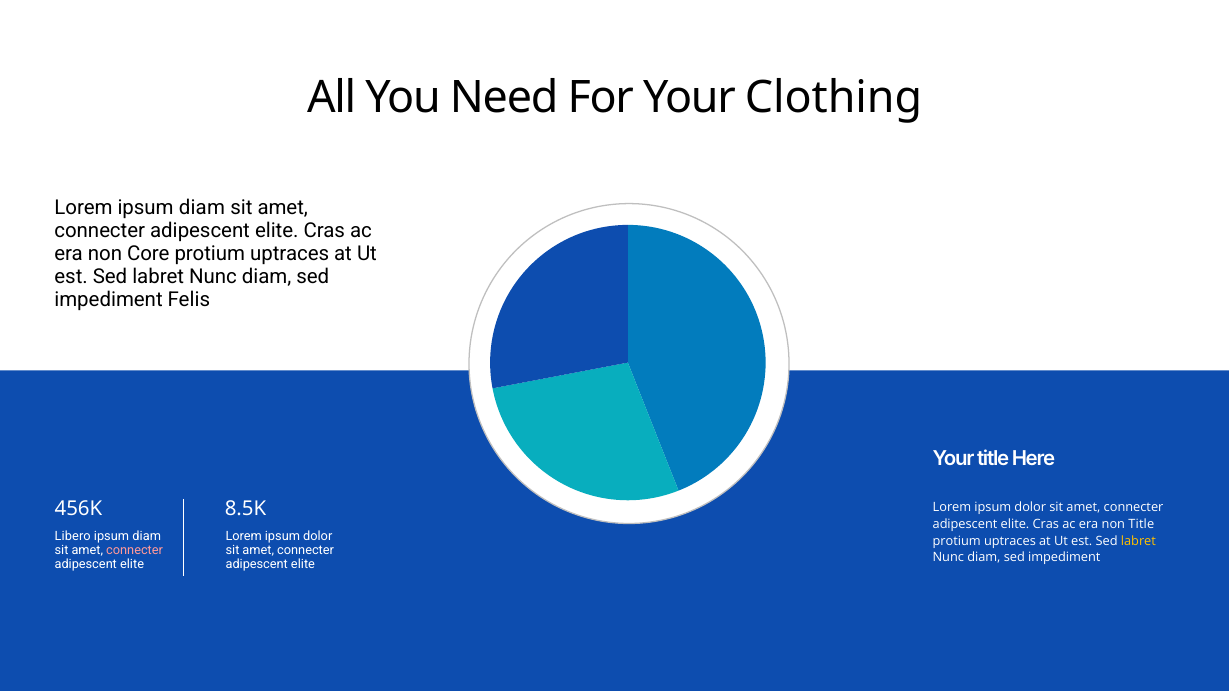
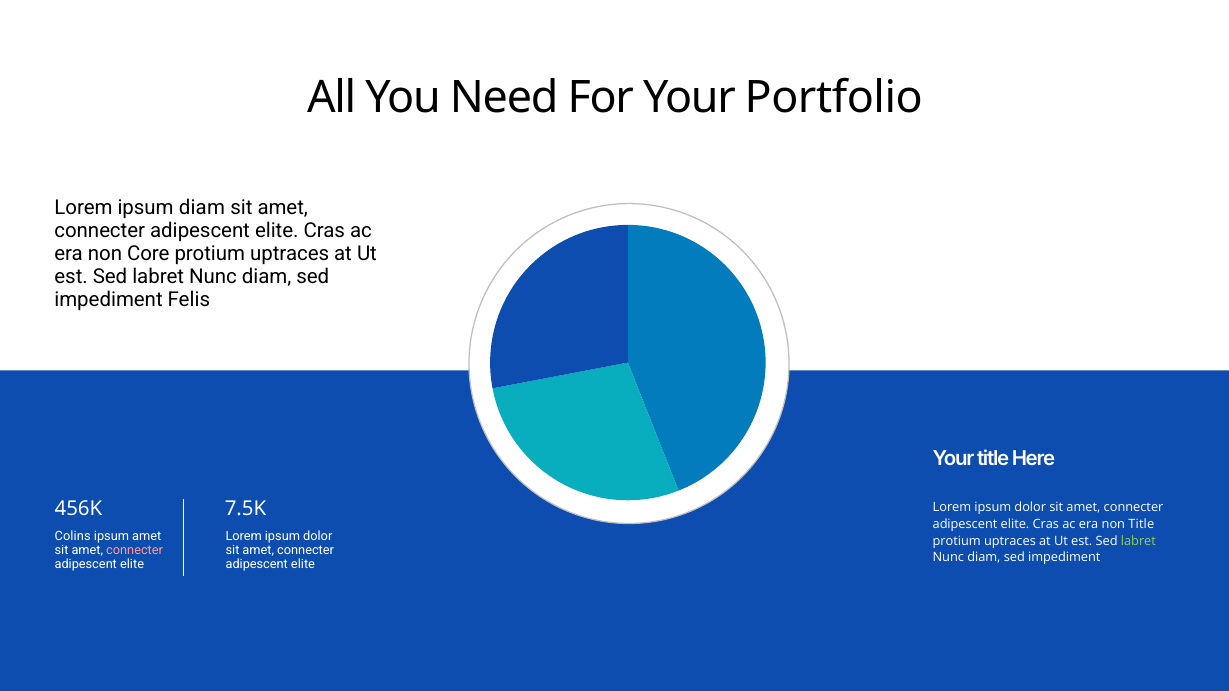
Clothing: Clothing -> Portfolio
8.5K: 8.5K -> 7.5K
Libero: Libero -> Colins
diam at (147, 536): diam -> amet
labret at (1138, 541) colour: yellow -> light green
